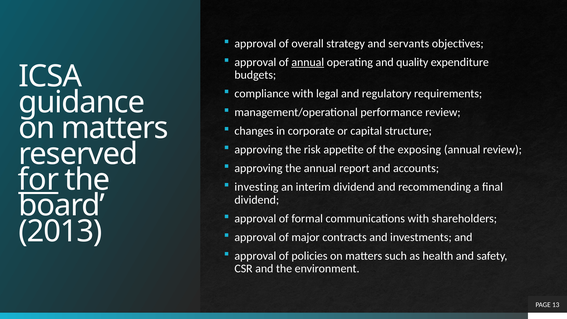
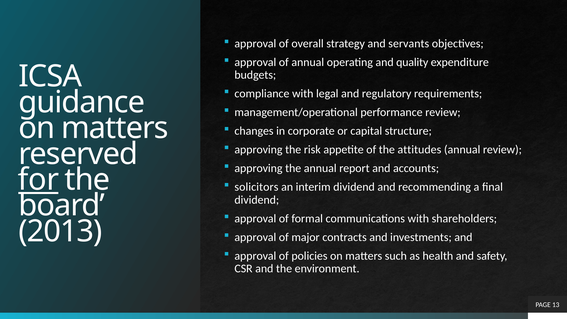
annual at (308, 62) underline: present -> none
exposing: exposing -> attitudes
investing: investing -> solicitors
